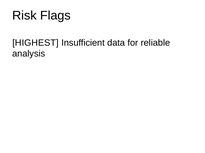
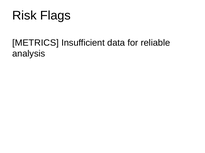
HIGHEST: HIGHEST -> METRICS
